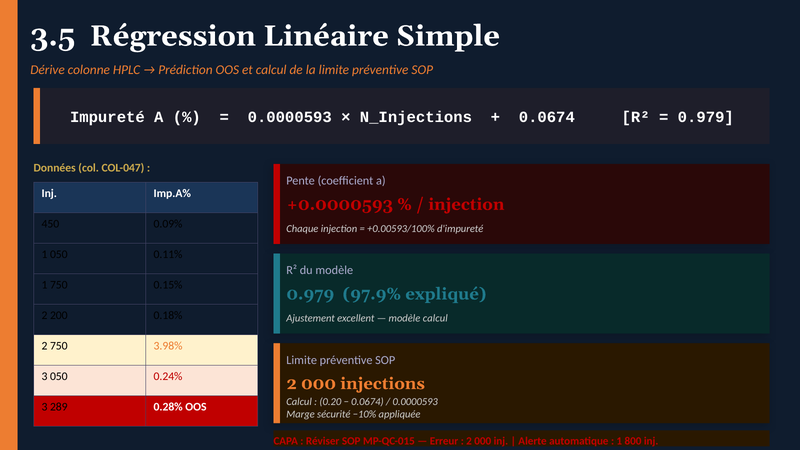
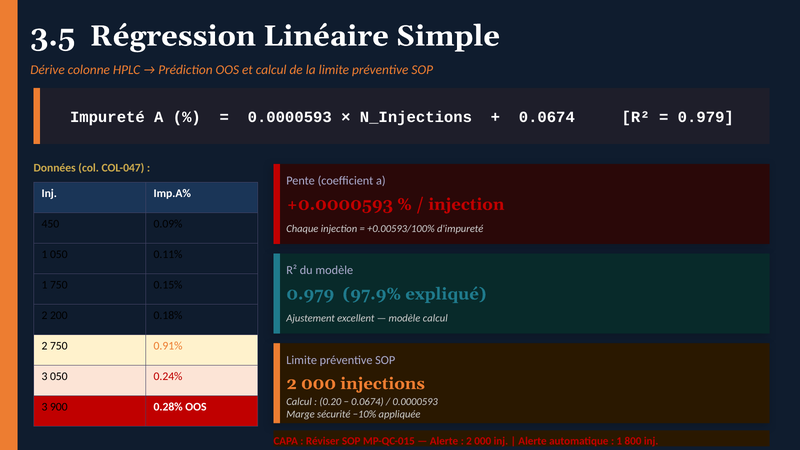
3.98%: 3.98% -> 0.91%
289: 289 -> 900
Erreur at (444, 441): Erreur -> Alerte
